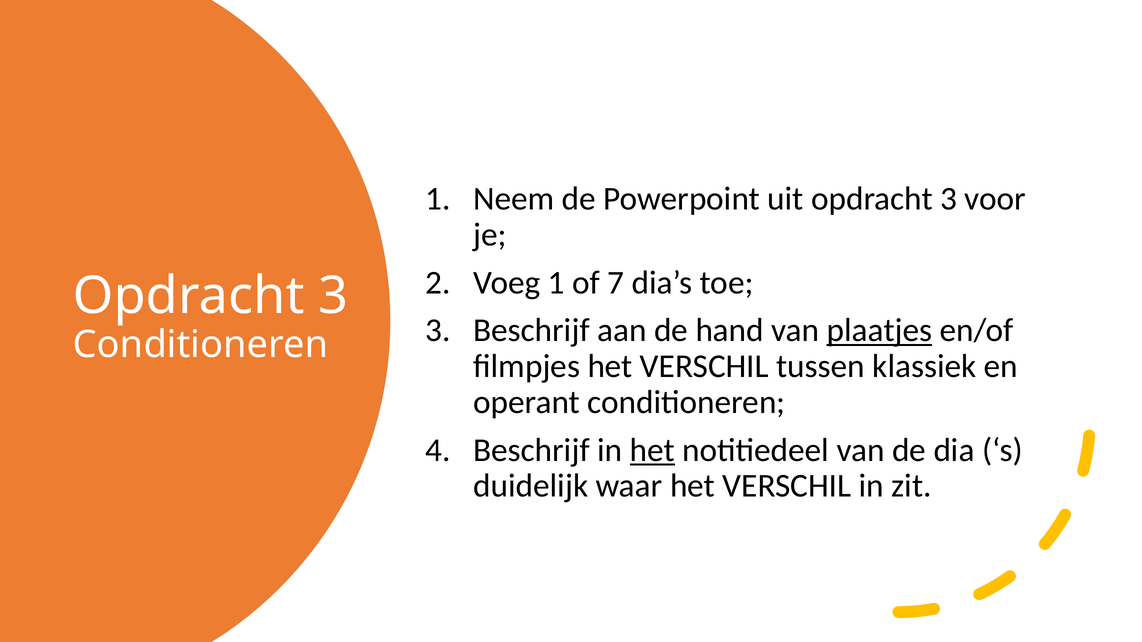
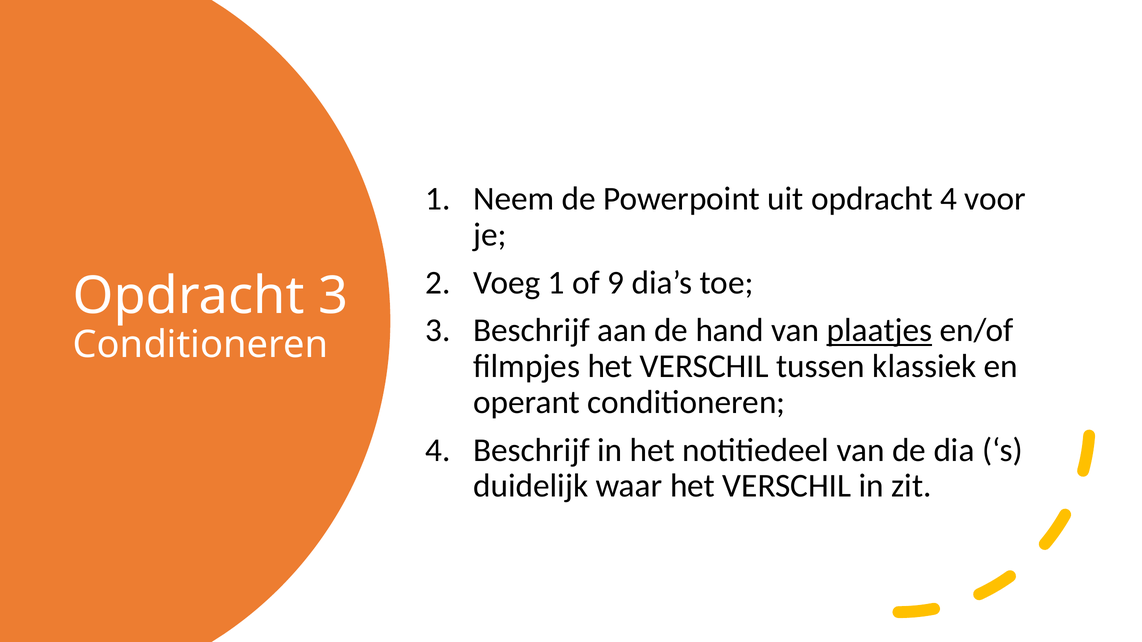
uit opdracht 3: 3 -> 4
7: 7 -> 9
het at (652, 450) underline: present -> none
